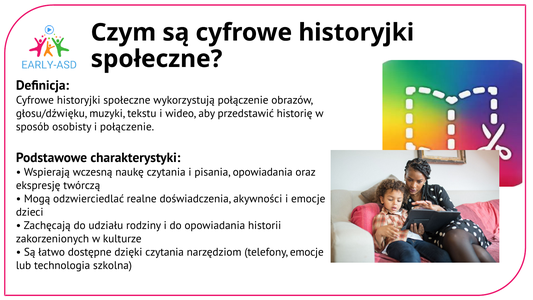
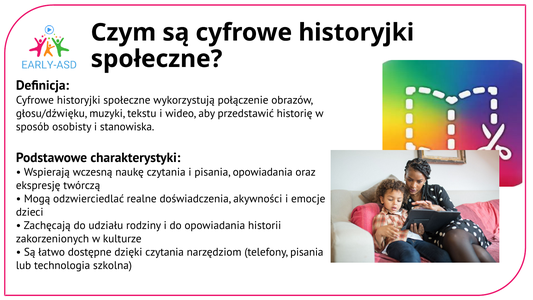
i połączenie: połączenie -> stanowiska
telefony emocje: emocje -> pisania
